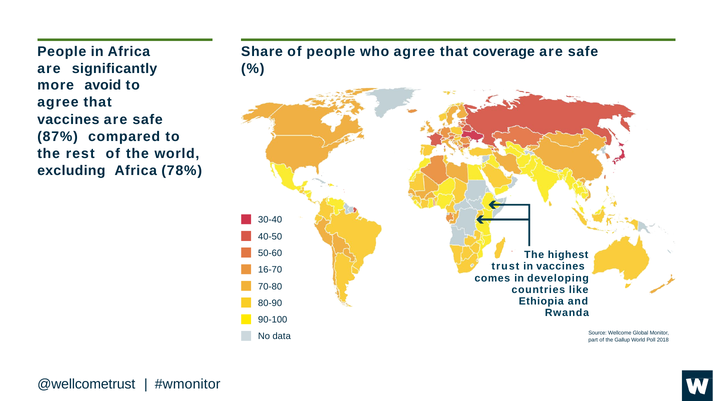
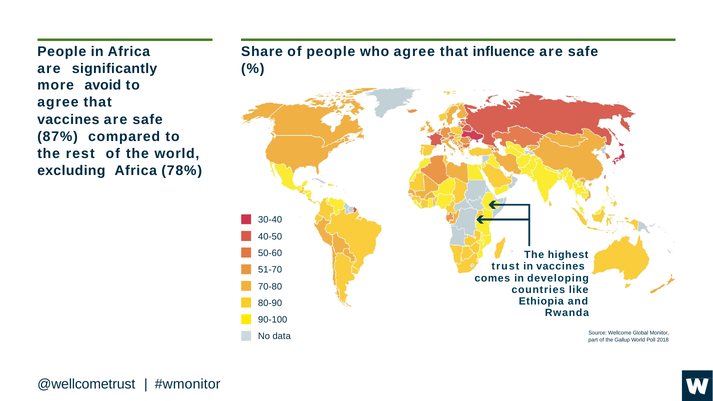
coverage: coverage -> influence
16-70: 16-70 -> 51-70
